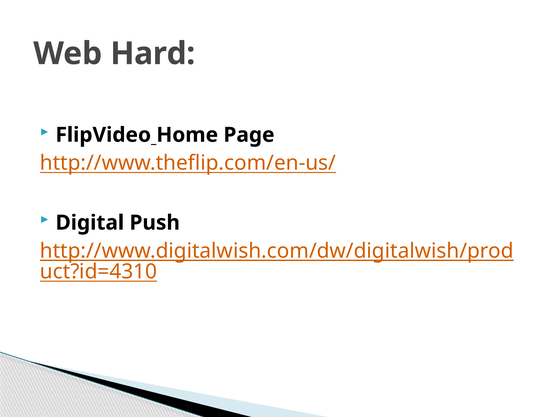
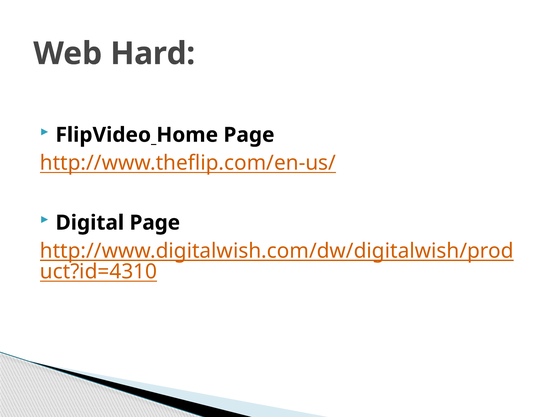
Digital Push: Push -> Page
